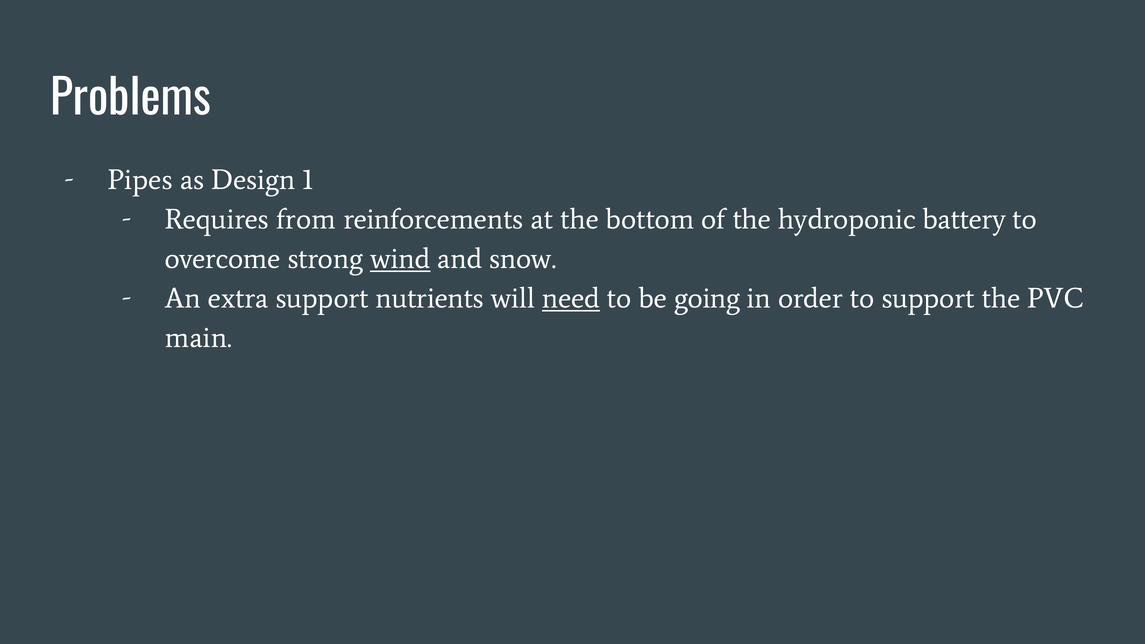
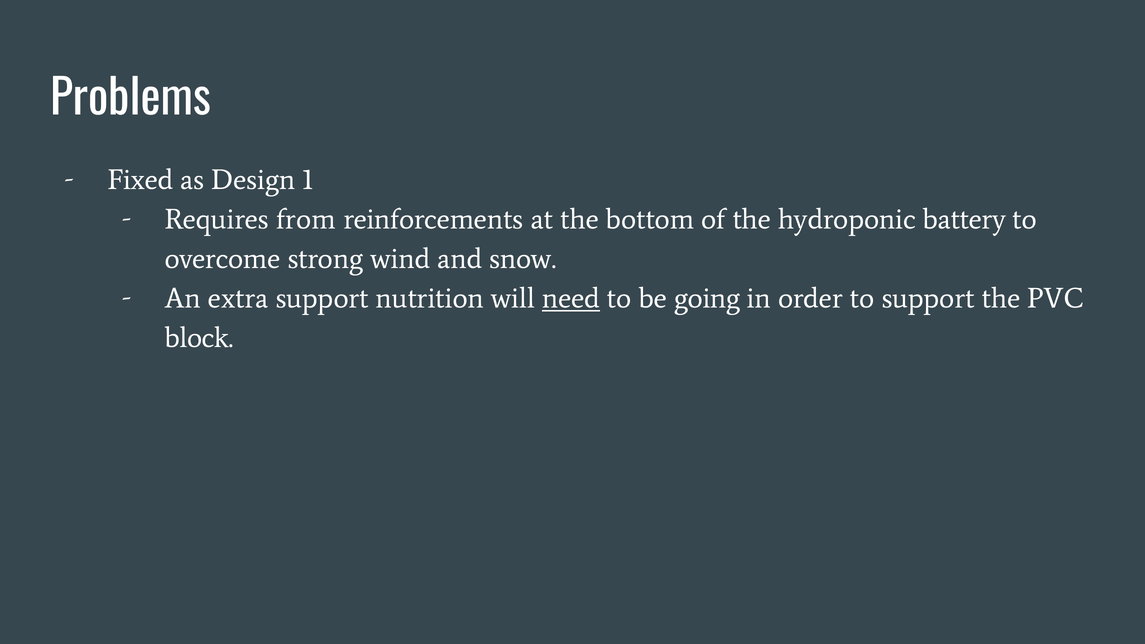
Pipes: Pipes -> Fixed
wind underline: present -> none
nutrients: nutrients -> nutrition
main: main -> block
